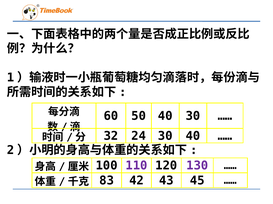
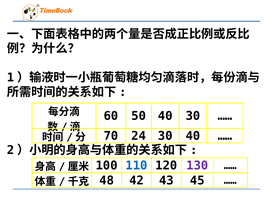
32: 32 -> 70
110 colour: purple -> blue
83: 83 -> 48
